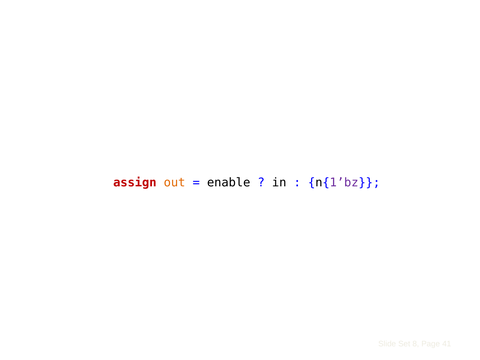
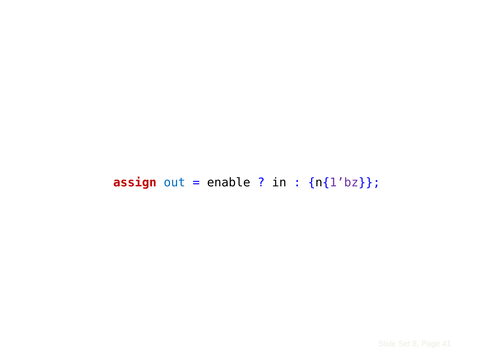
out colour: orange -> blue
